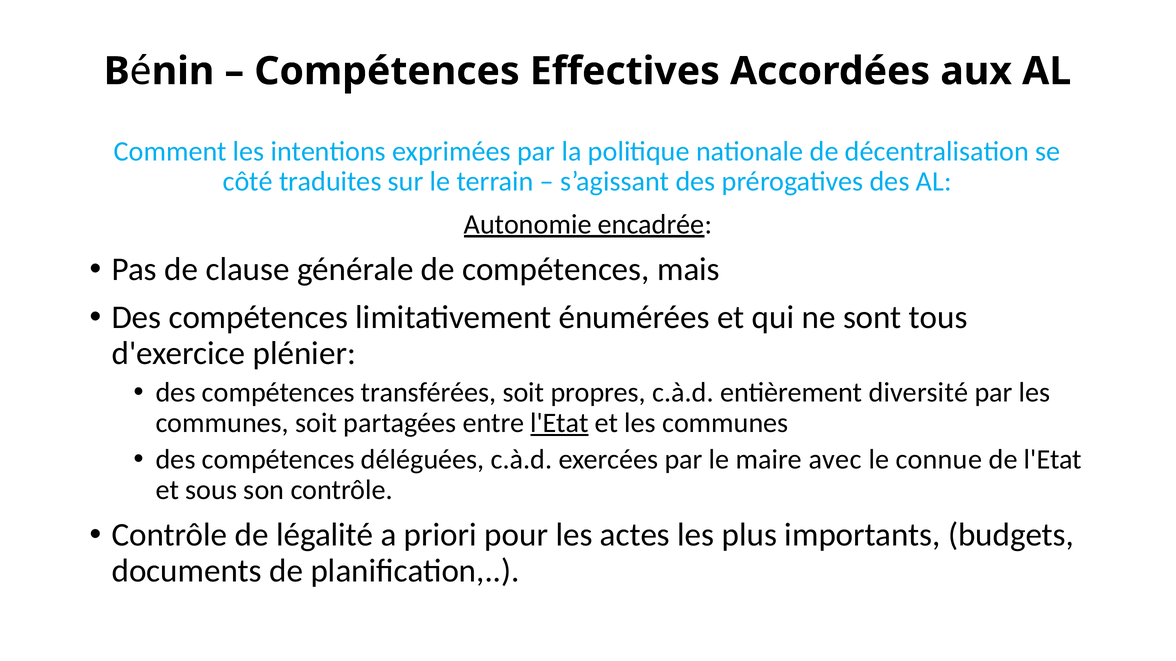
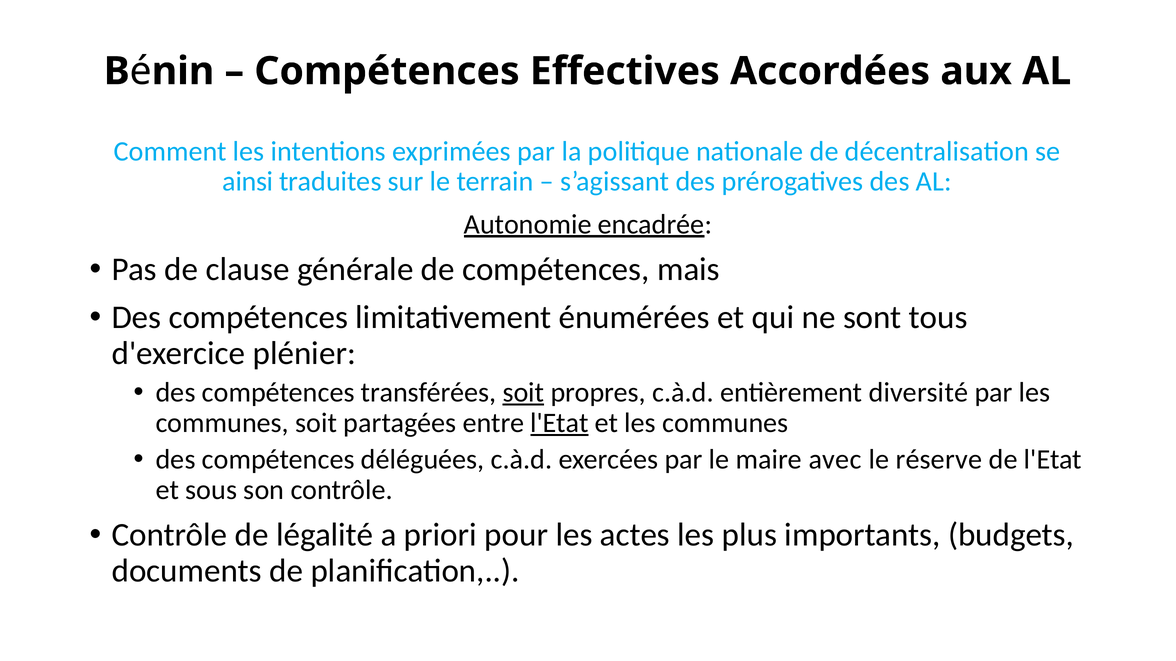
côté: côté -> ainsi
soit at (523, 393) underline: none -> present
connue: connue -> réserve
